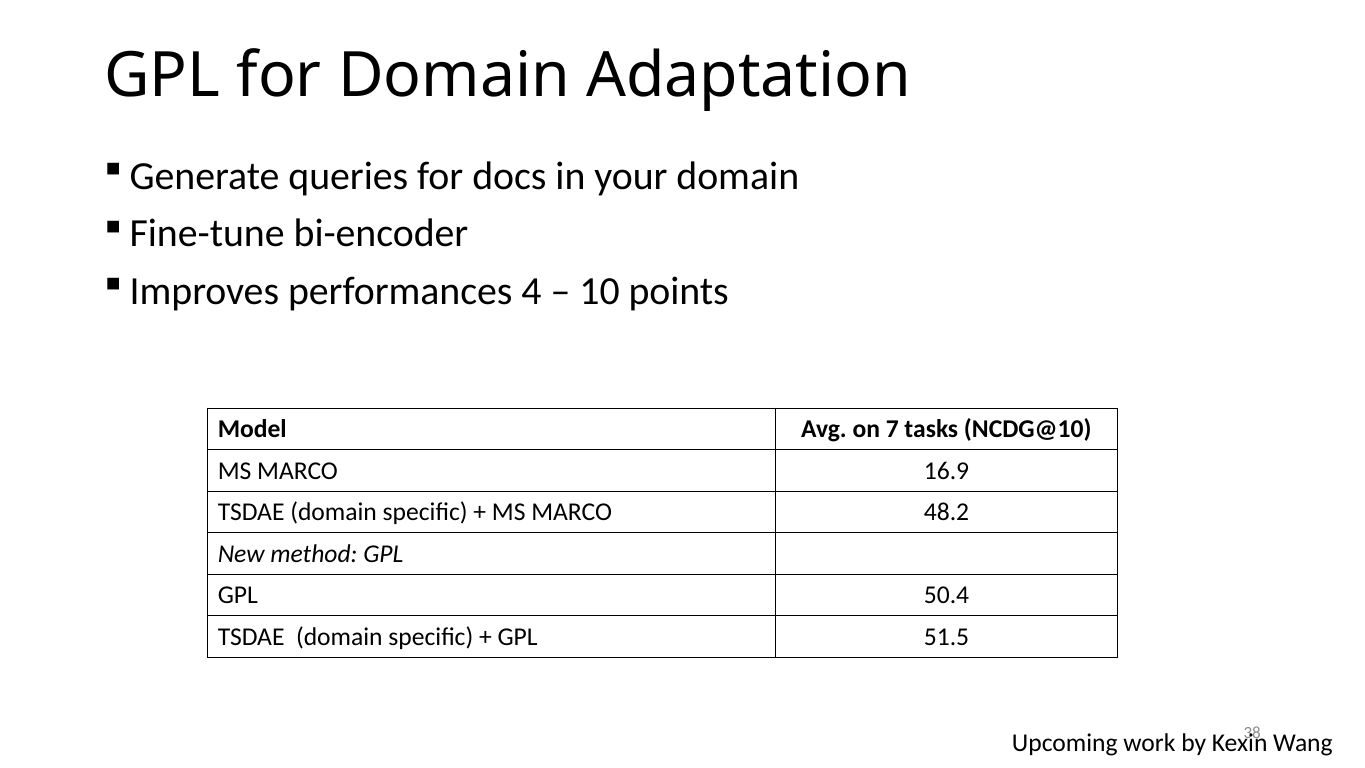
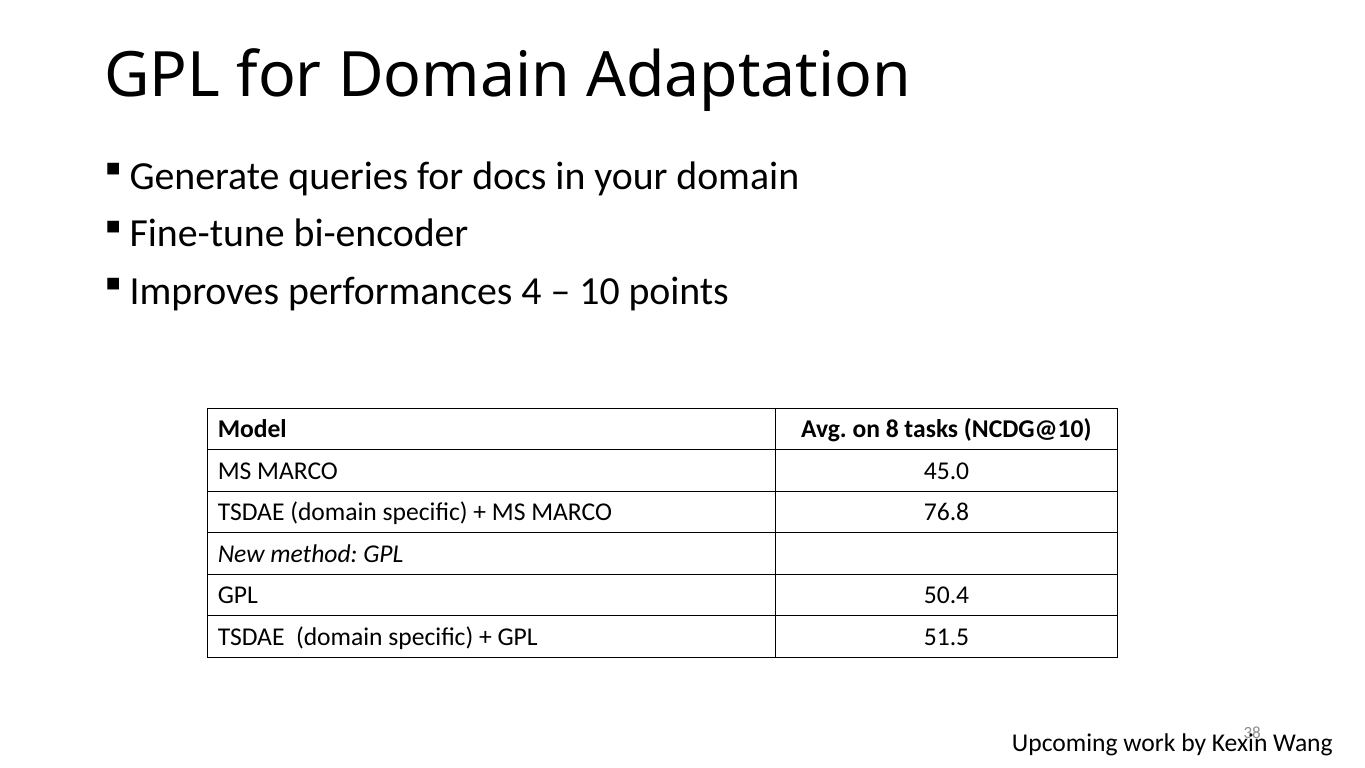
7: 7 -> 8
16.9: 16.9 -> 45.0
48.2: 48.2 -> 76.8
